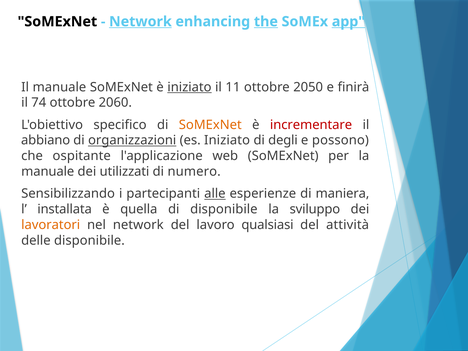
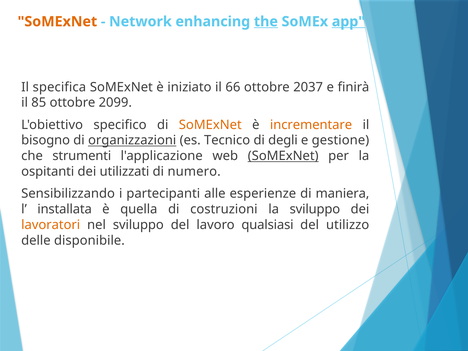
SoMExNet at (57, 22) colour: black -> orange
Network at (140, 22) underline: present -> none
Il manuale: manuale -> specifica
iniziato at (189, 87) underline: present -> none
11: 11 -> 66
2050: 2050 -> 2037
74: 74 -> 85
2060: 2060 -> 2099
incrementare colour: red -> orange
abbiano: abbiano -> bisogno
es Iniziato: Iniziato -> Tecnico
possono: possono -> gestione
ospitante: ospitante -> strumenti
SoMExNet at (283, 156) underline: none -> present
manuale at (48, 172): manuale -> ospitanti
alle underline: present -> none
di disponibile: disponibile -> costruzioni
nel network: network -> sviluppo
attività: attività -> utilizzo
